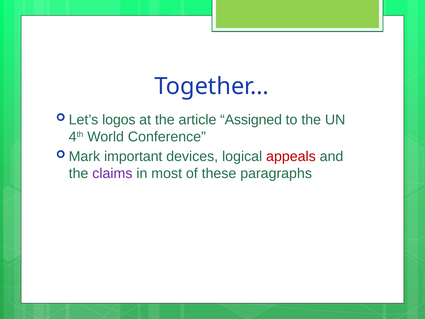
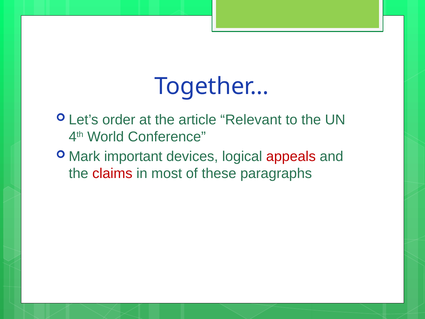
logos: logos -> order
Assigned: Assigned -> Relevant
claims colour: purple -> red
